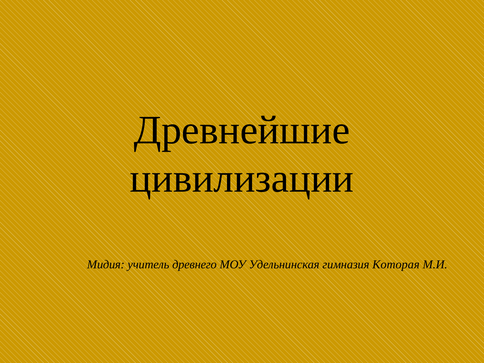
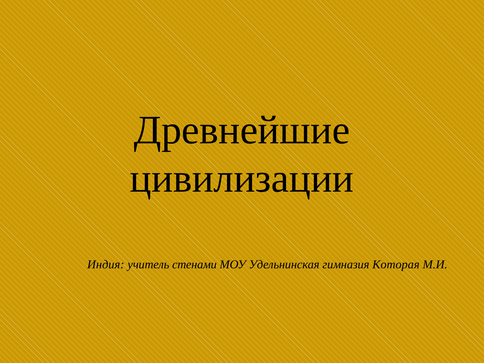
Мидия: Мидия -> Индия
древнего: древнего -> стенами
